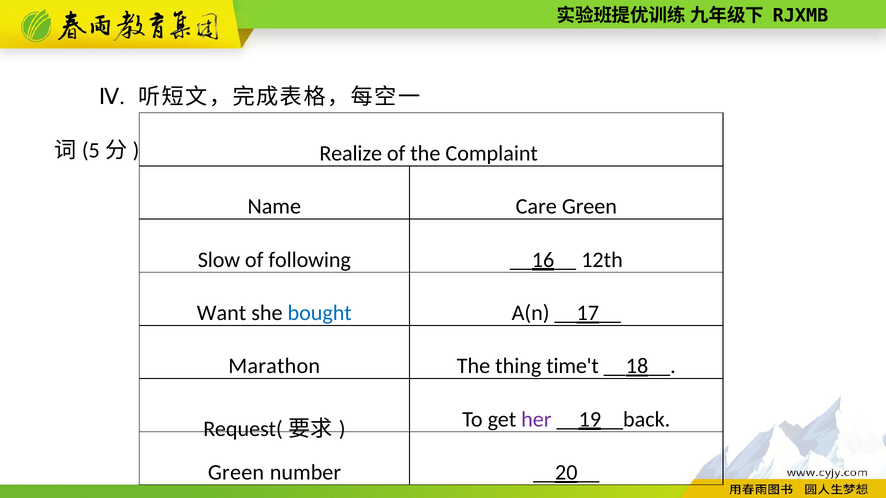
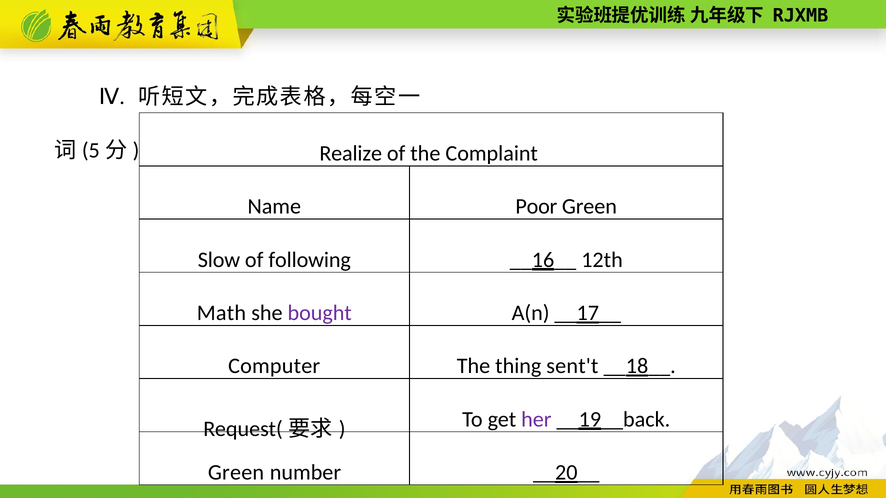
Care: Care -> Poor
Want: Want -> Math
bought colour: blue -> purple
Marathon: Marathon -> Computer
time't: time't -> sent't
